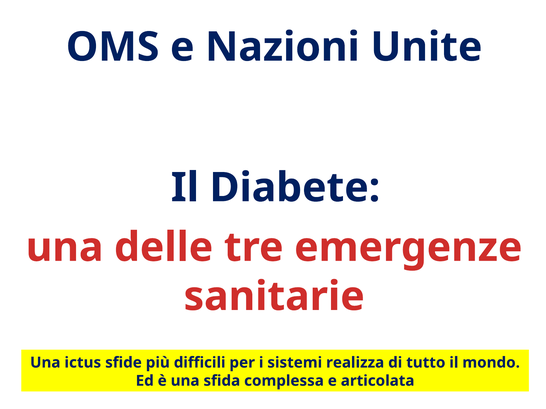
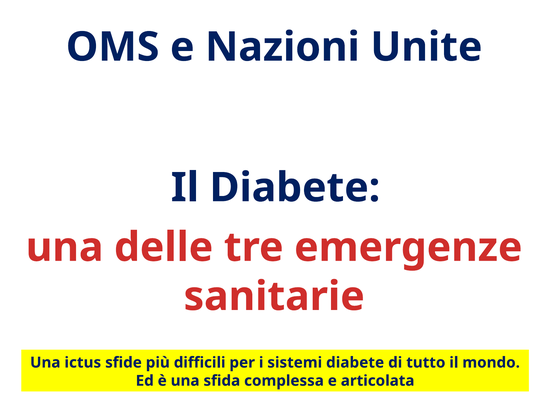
sistemi realizza: realizza -> diabete
